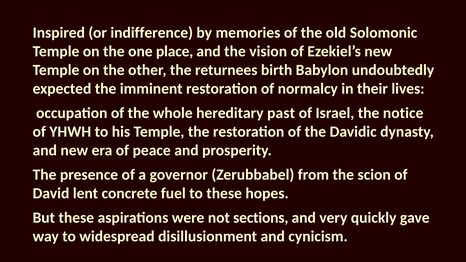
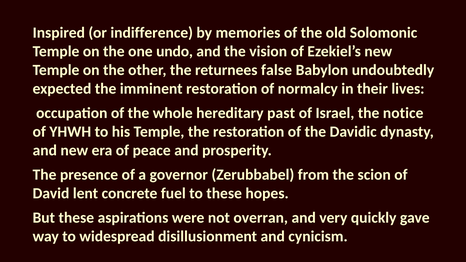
place: place -> undo
birth: birth -> false
sections: sections -> overran
